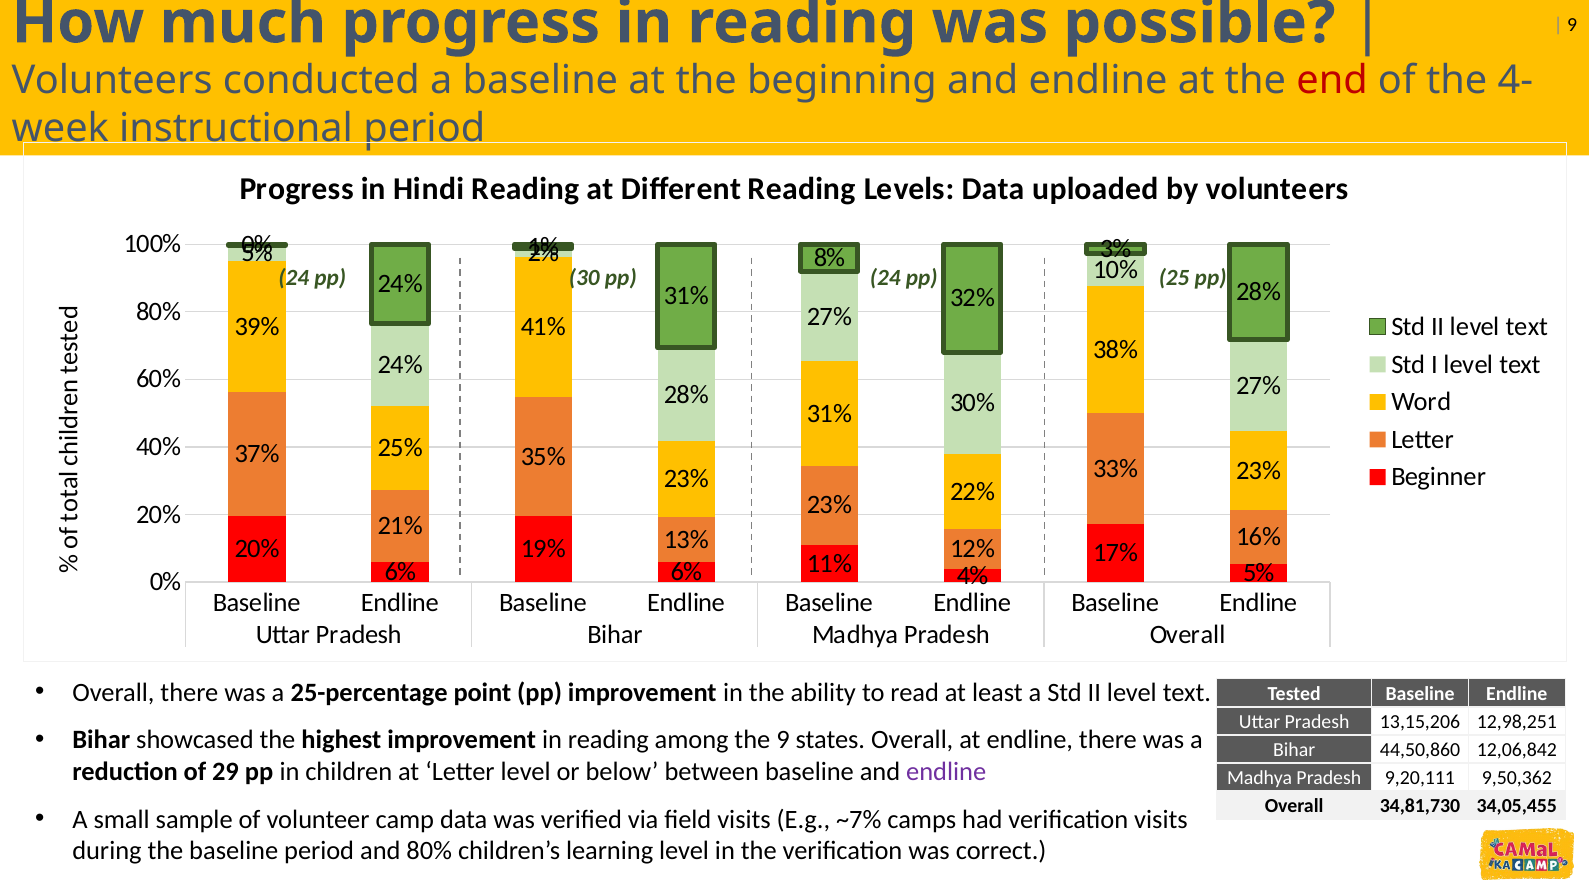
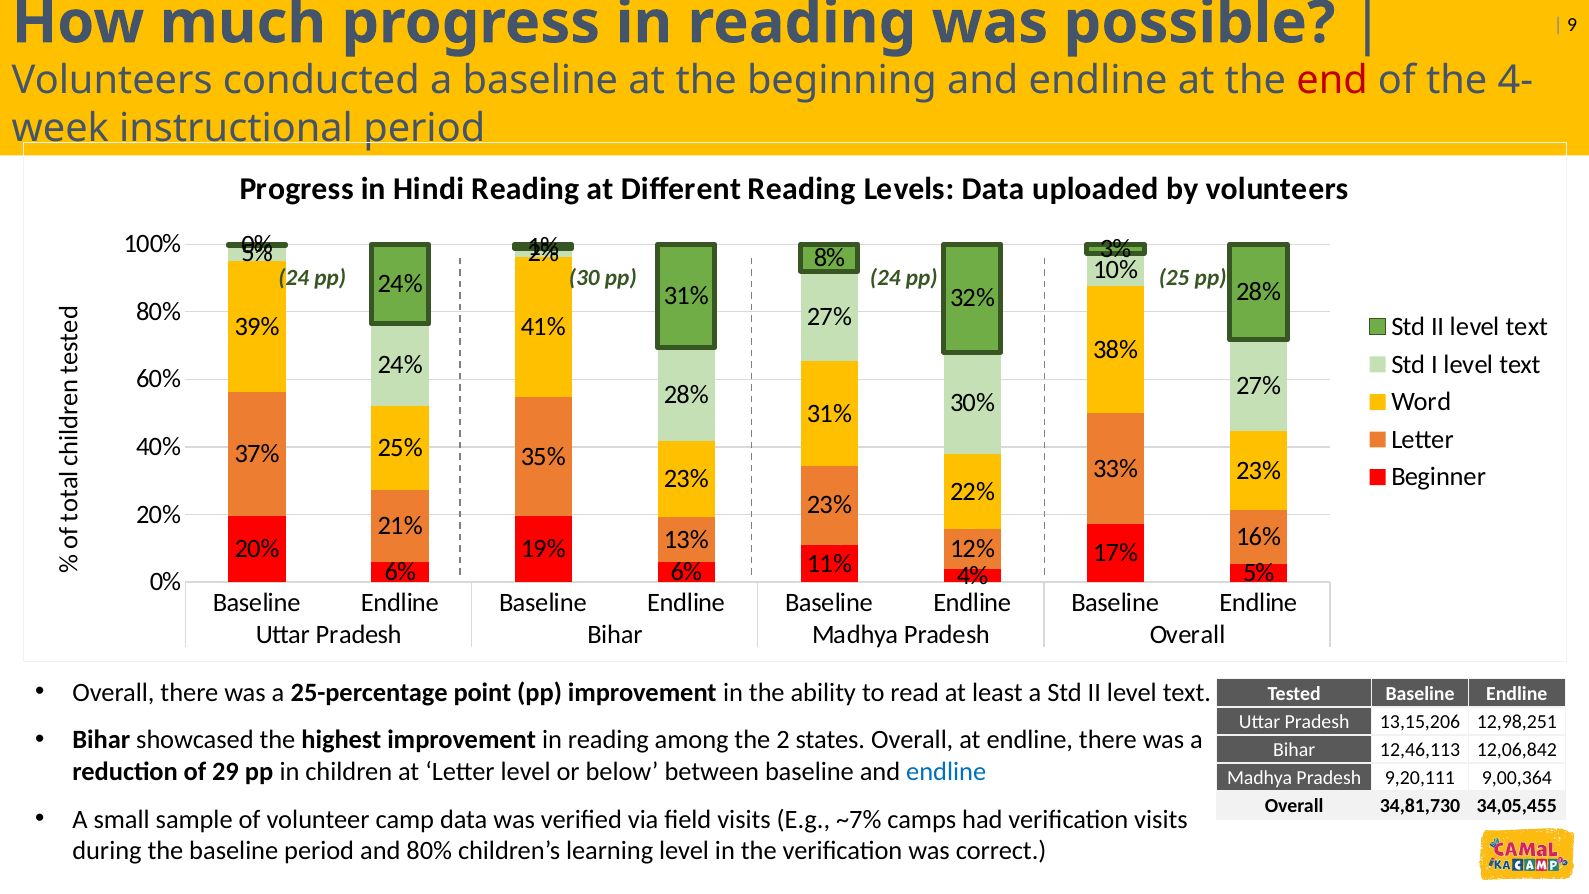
the 9: 9 -> 2
44,50,860: 44,50,860 -> 12,46,113
endline at (946, 772) colour: purple -> blue
9,50,362: 9,50,362 -> 9,00,364
